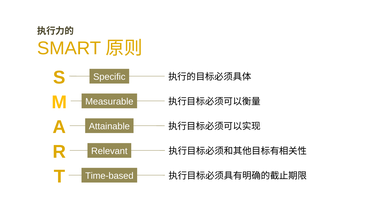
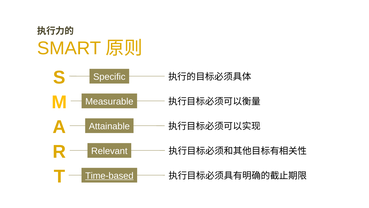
Time-based underline: none -> present
